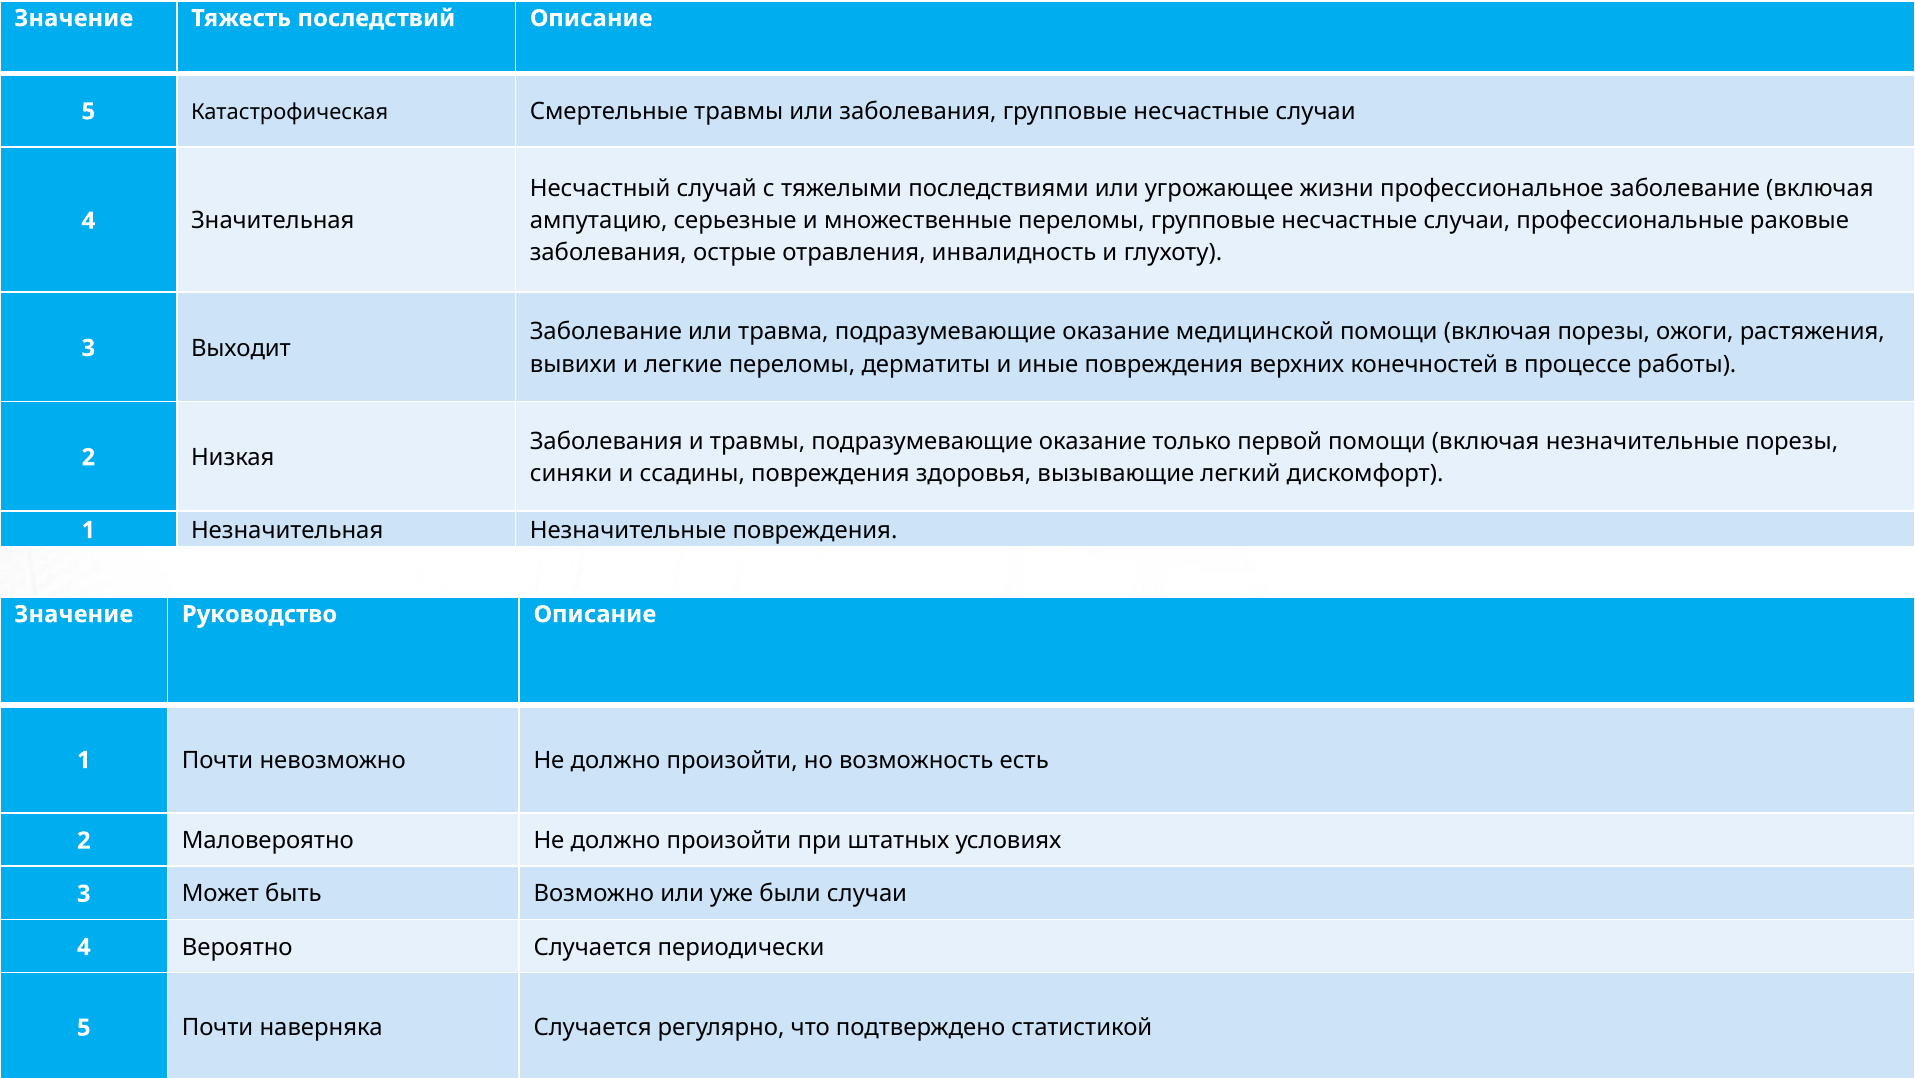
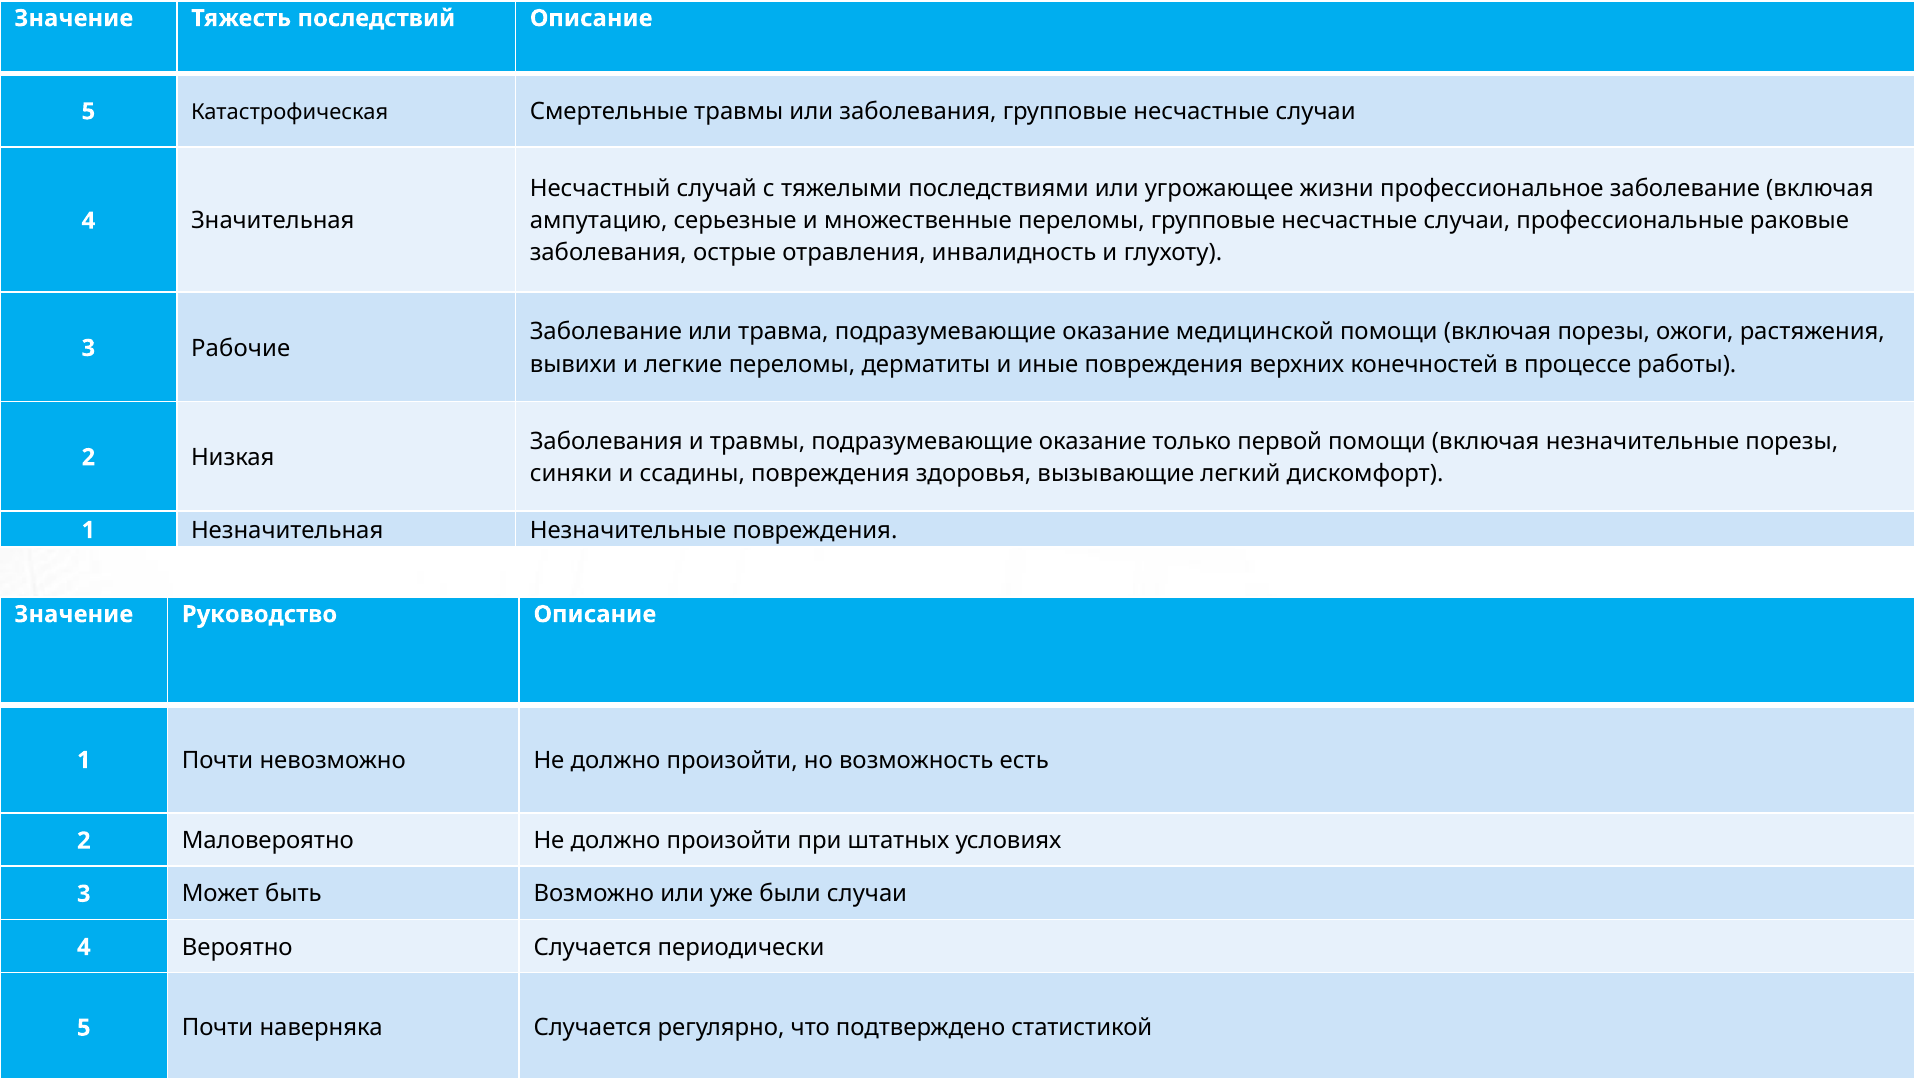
Выходит: Выходит -> Рабочие
